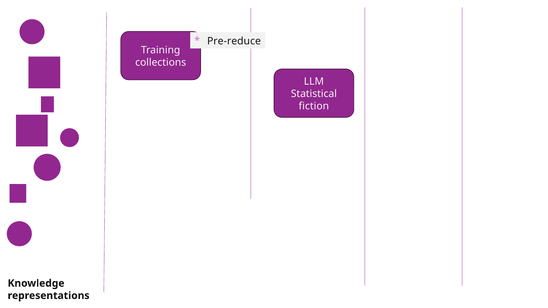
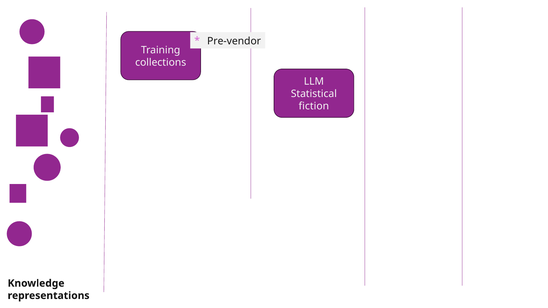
Pre-reduce: Pre-reduce -> Pre-vendor
